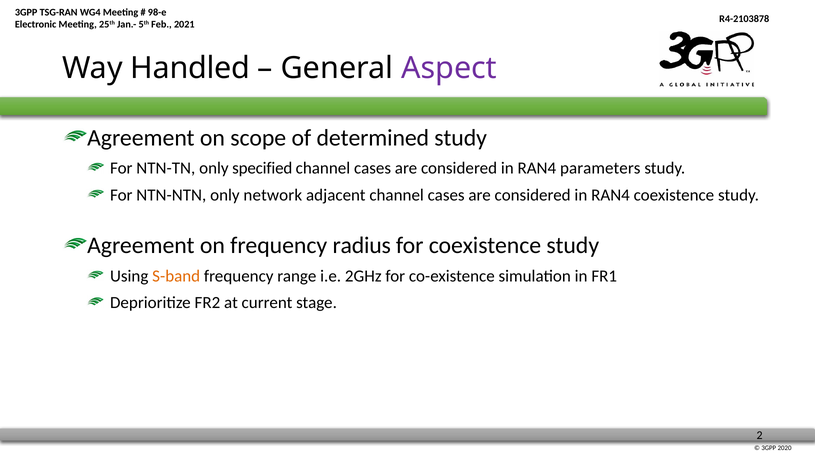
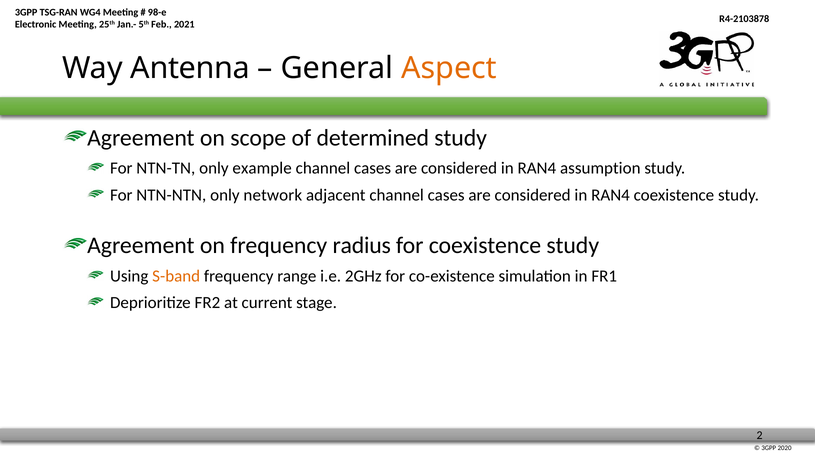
Handled: Handled -> Antenna
Aspect colour: purple -> orange
specified: specified -> example
parameters: parameters -> assumption
